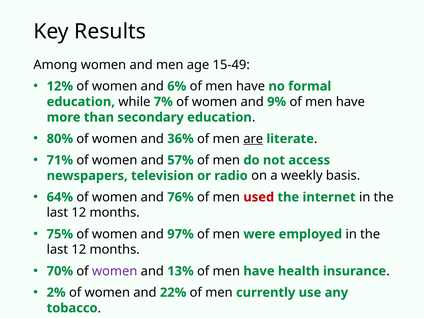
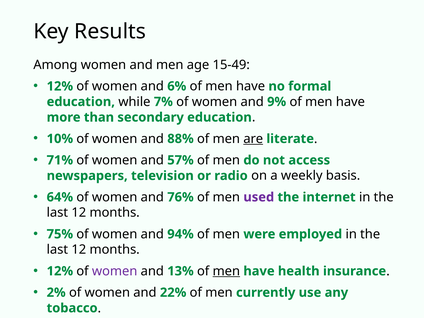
80%: 80% -> 10%
36%: 36% -> 88%
used colour: red -> purple
97%: 97% -> 94%
70% at (60, 271): 70% -> 12%
men at (226, 271) underline: none -> present
